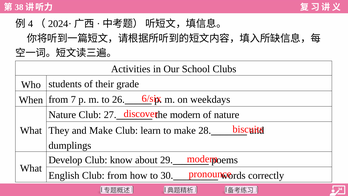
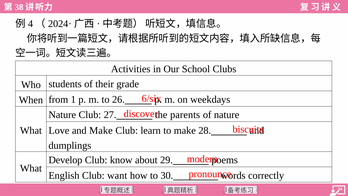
7: 7 -> 1
the modern: modern -> parents
They: They -> Love
Club from: from -> want
